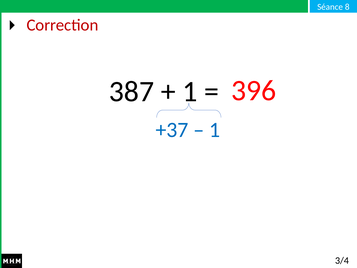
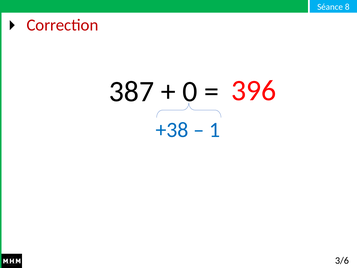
1 at (190, 91): 1 -> 0
+37: +37 -> +38
3/4: 3/4 -> 3/6
